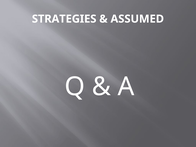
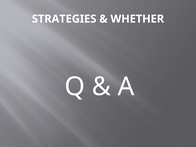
ASSUMED: ASSUMED -> WHETHER
